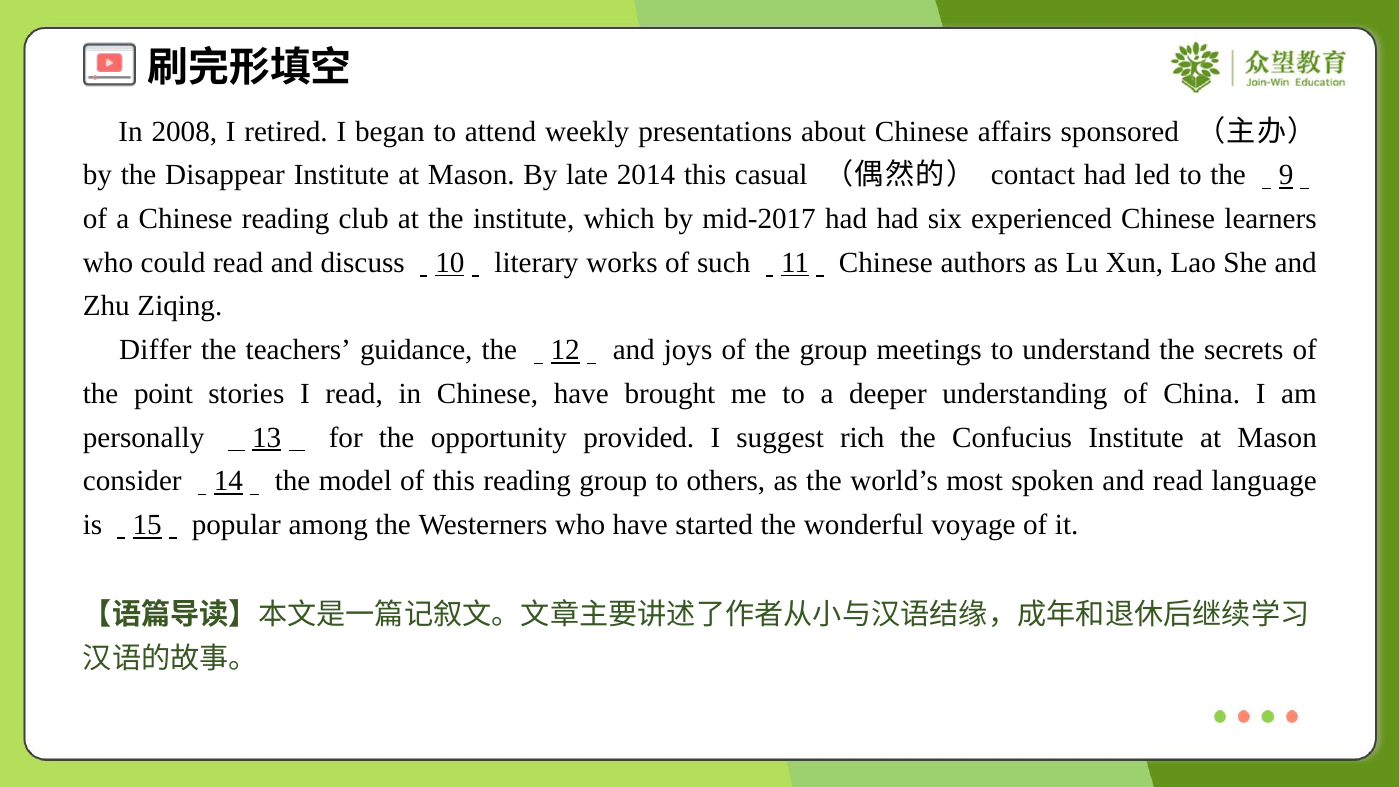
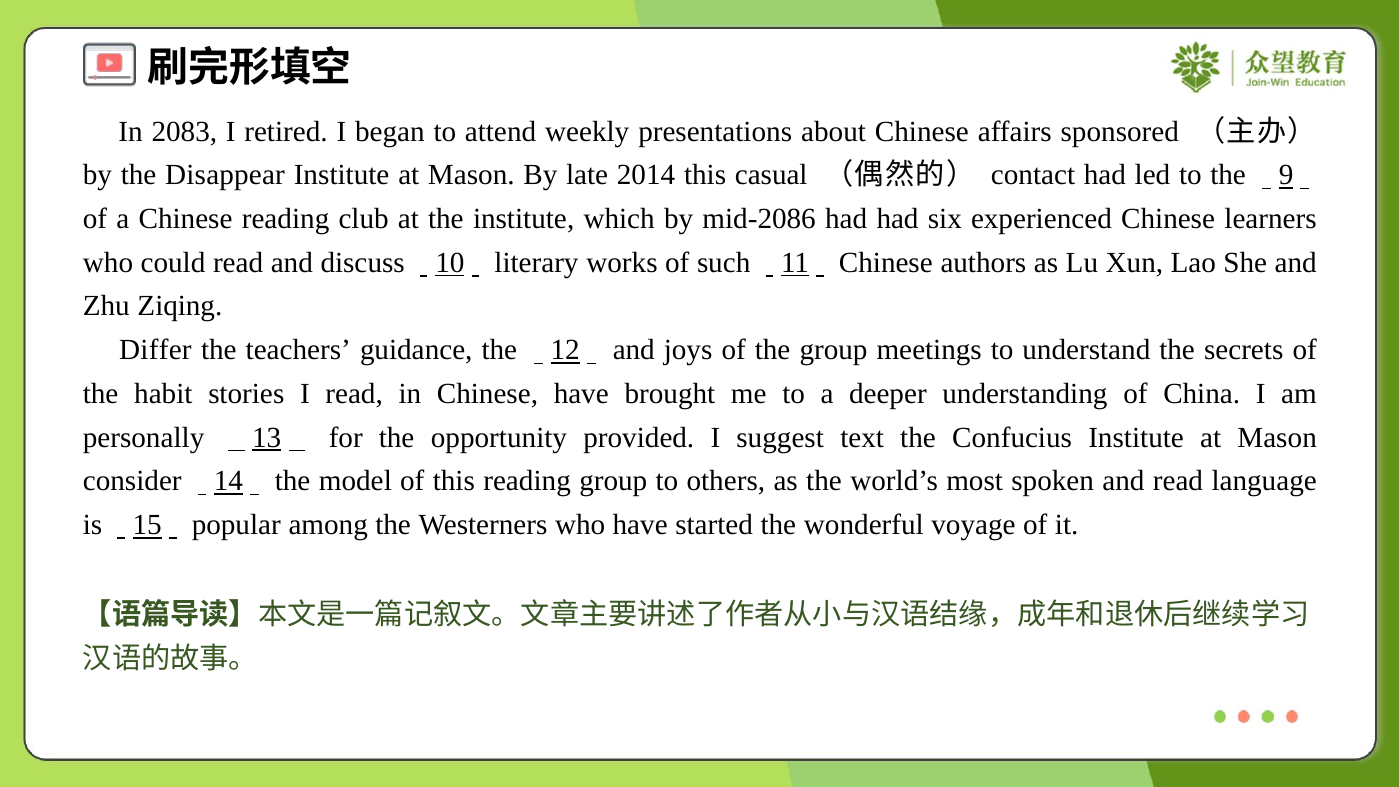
2008: 2008 -> 2083
mid-2017: mid-2017 -> mid-2086
point: point -> habit
rich: rich -> text
